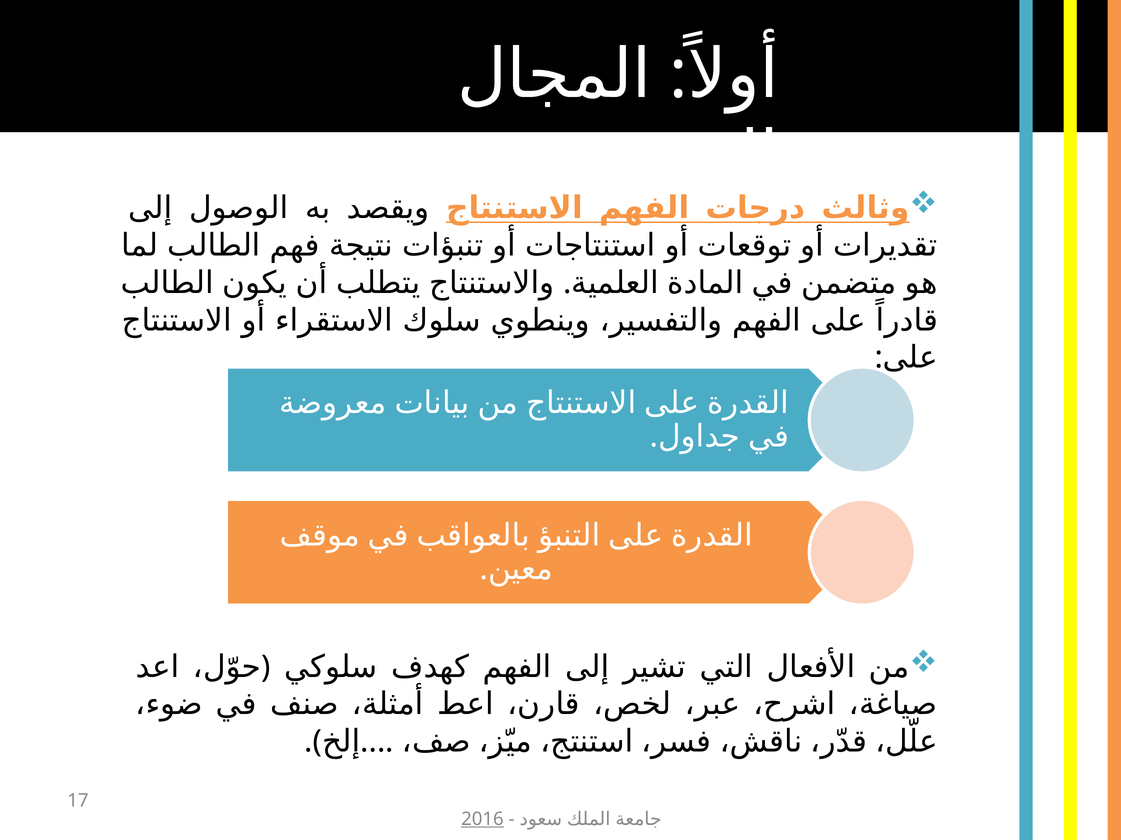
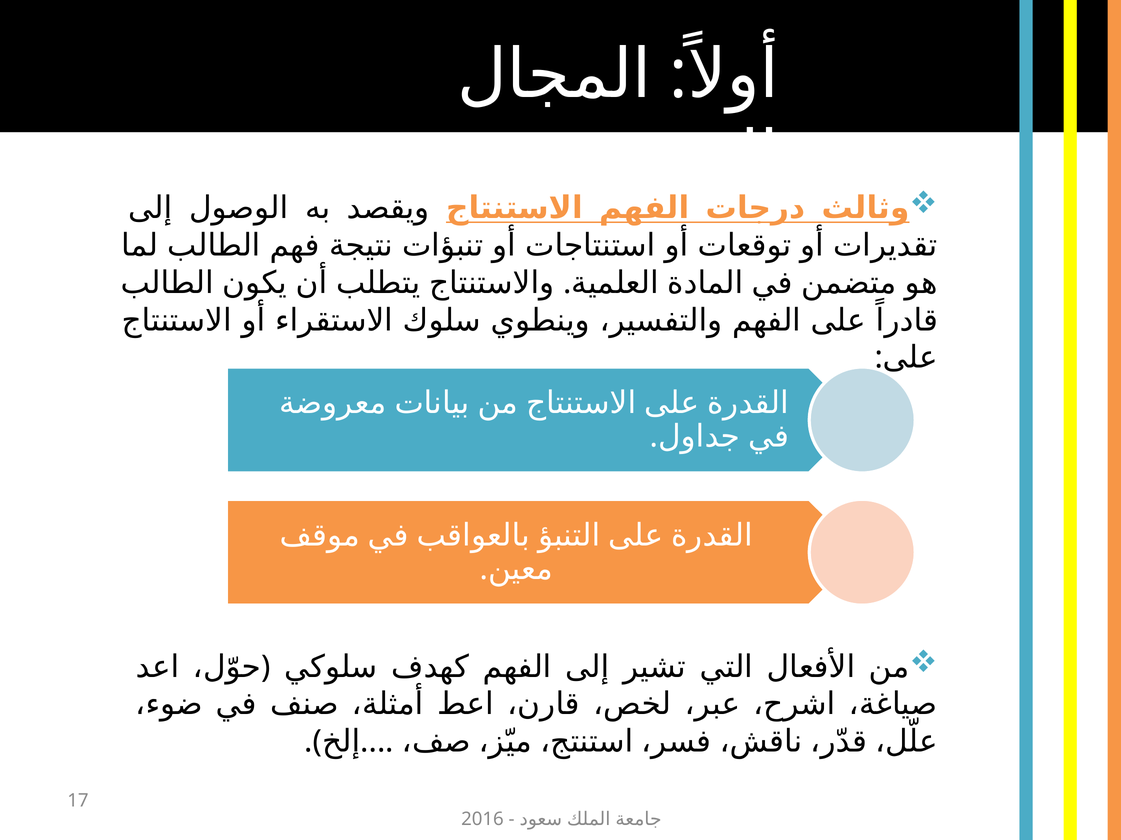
2016 underline: present -> none
